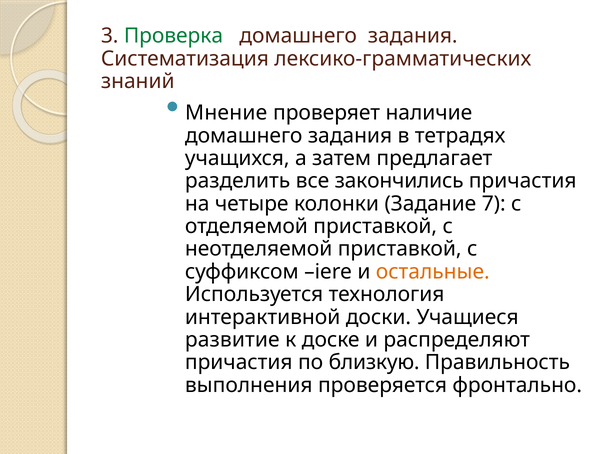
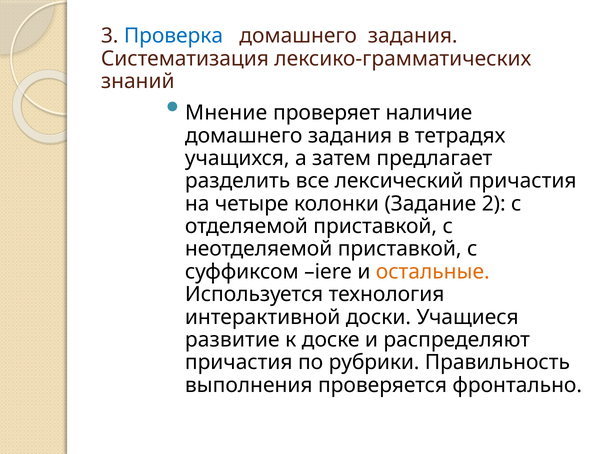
Проверка colour: green -> blue
закончились: закончились -> лексический
7: 7 -> 2
близкую: близкую -> рубрики
